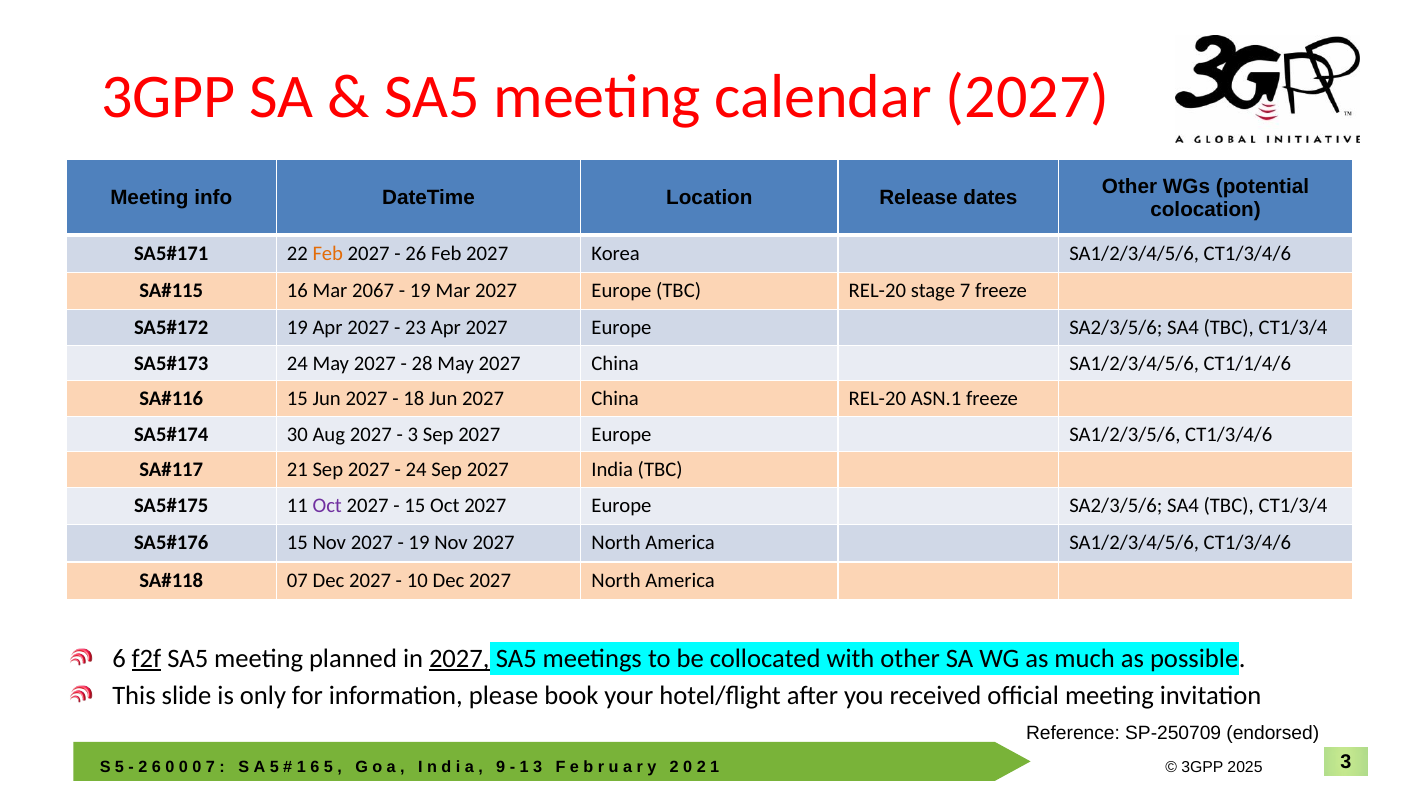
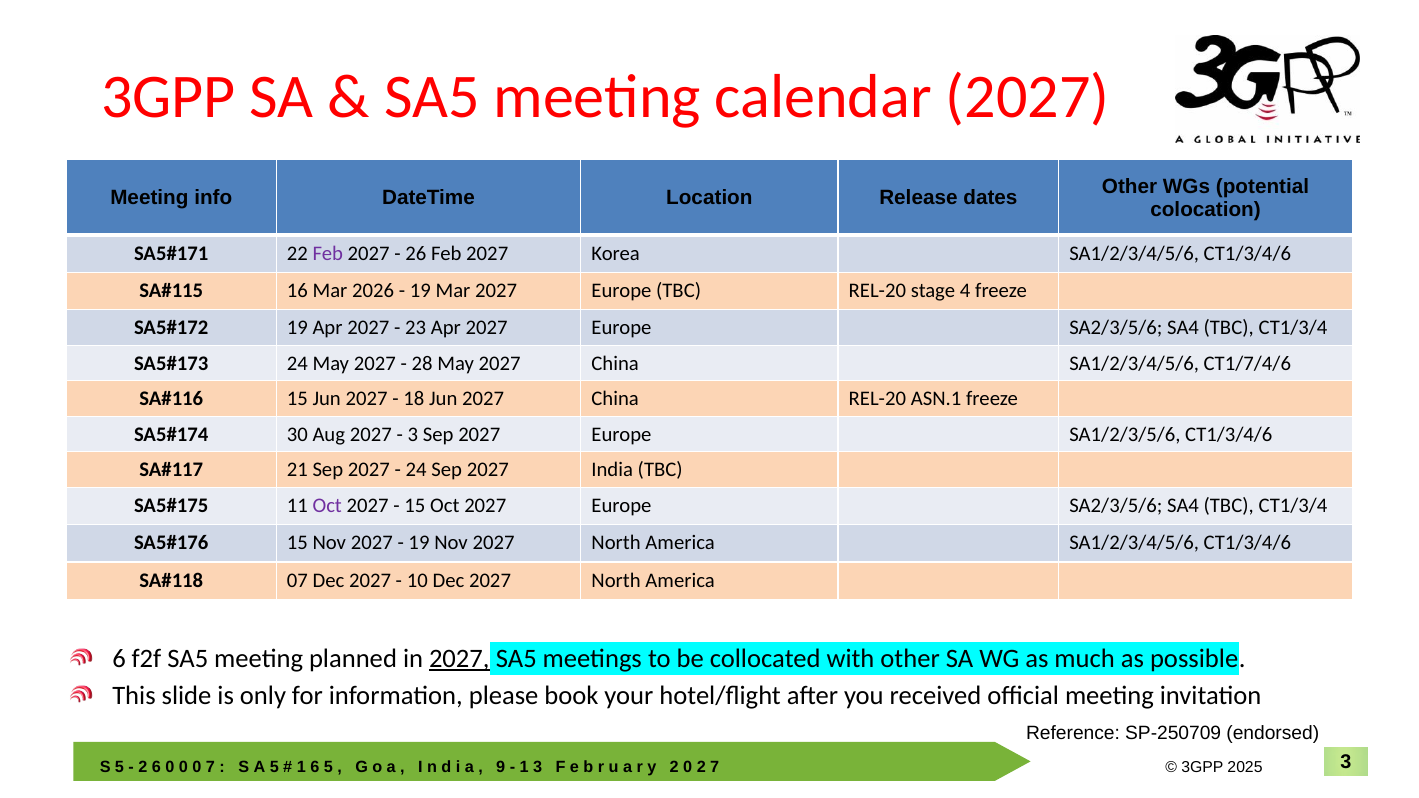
Feb at (328, 253) colour: orange -> purple
2067: 2067 -> 2026
stage 7: 7 -> 4
CT1/1/4/6: CT1/1/4/6 -> CT1/7/4/6
f2f underline: present -> none
1 at (715, 768): 1 -> 7
